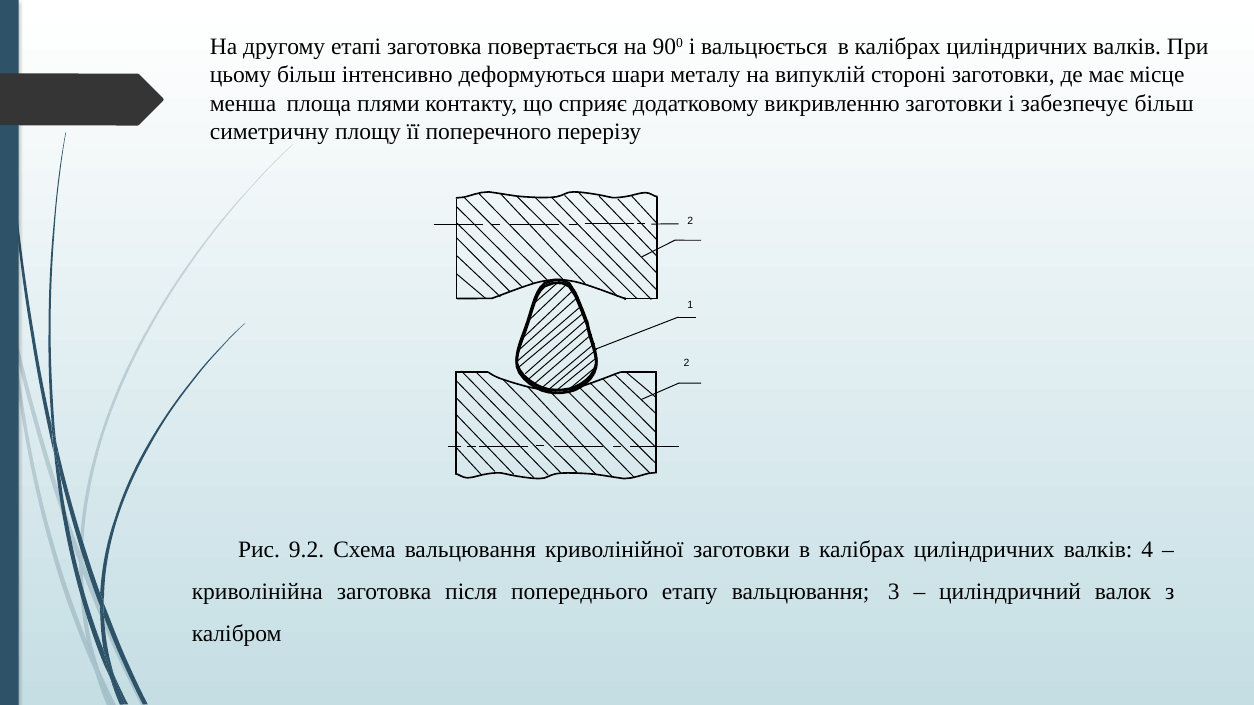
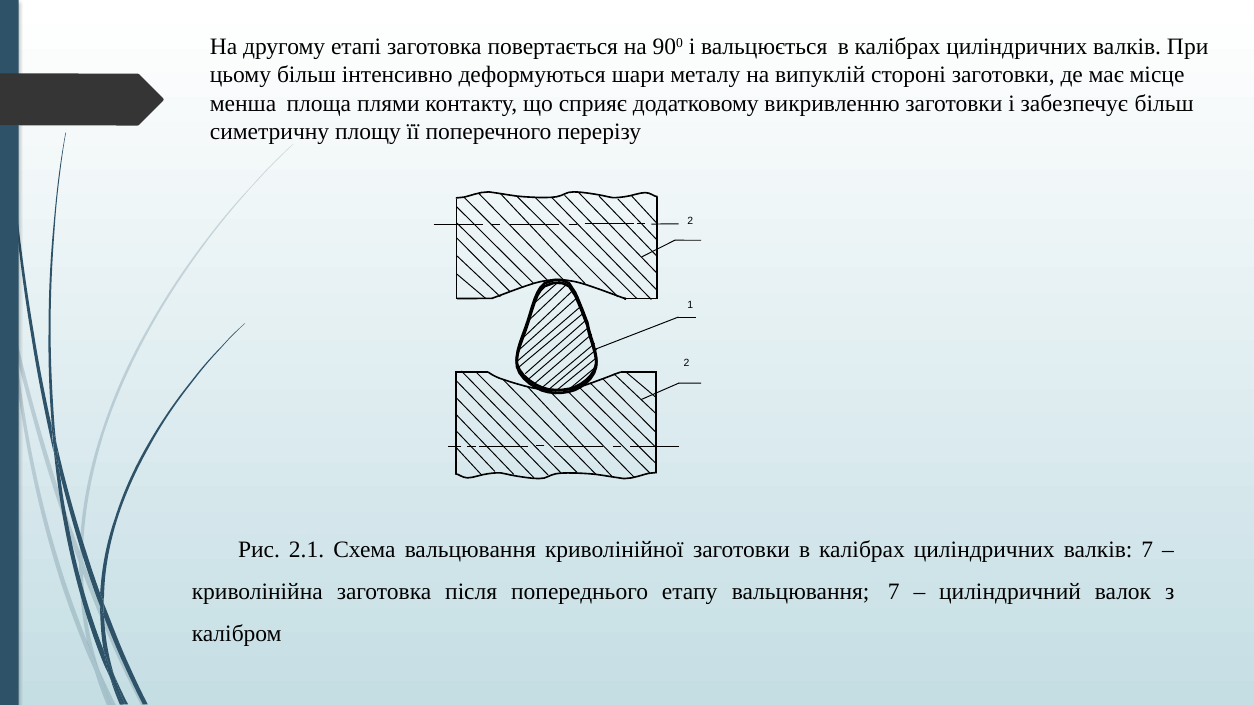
9.2: 9.2 -> 2.1
валків 4: 4 -> 7
вальцювання 3: 3 -> 7
